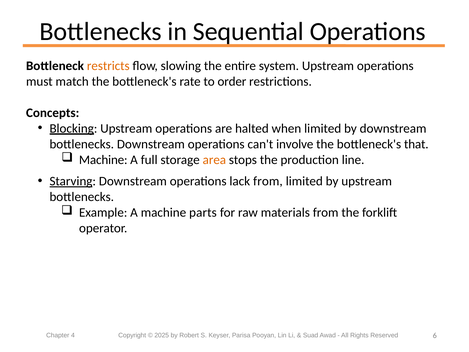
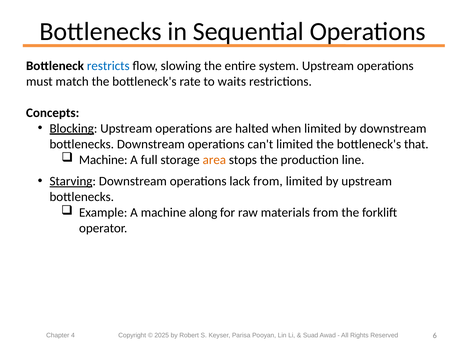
restricts colour: orange -> blue
order: order -> waits
can't involve: involve -> limited
parts: parts -> along
